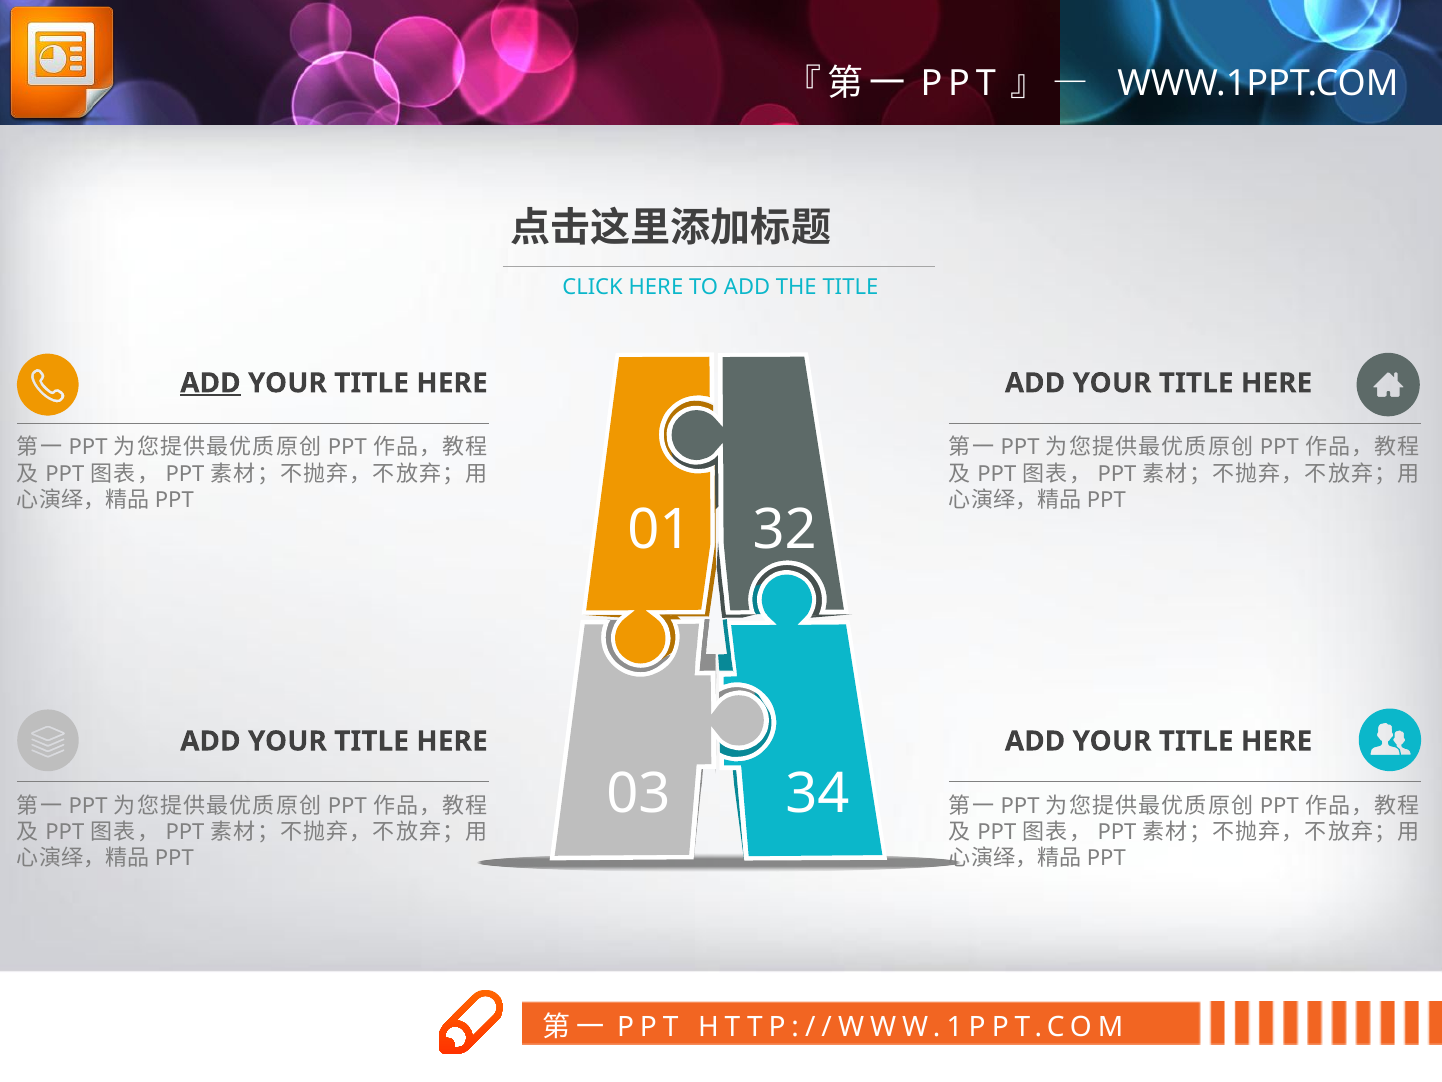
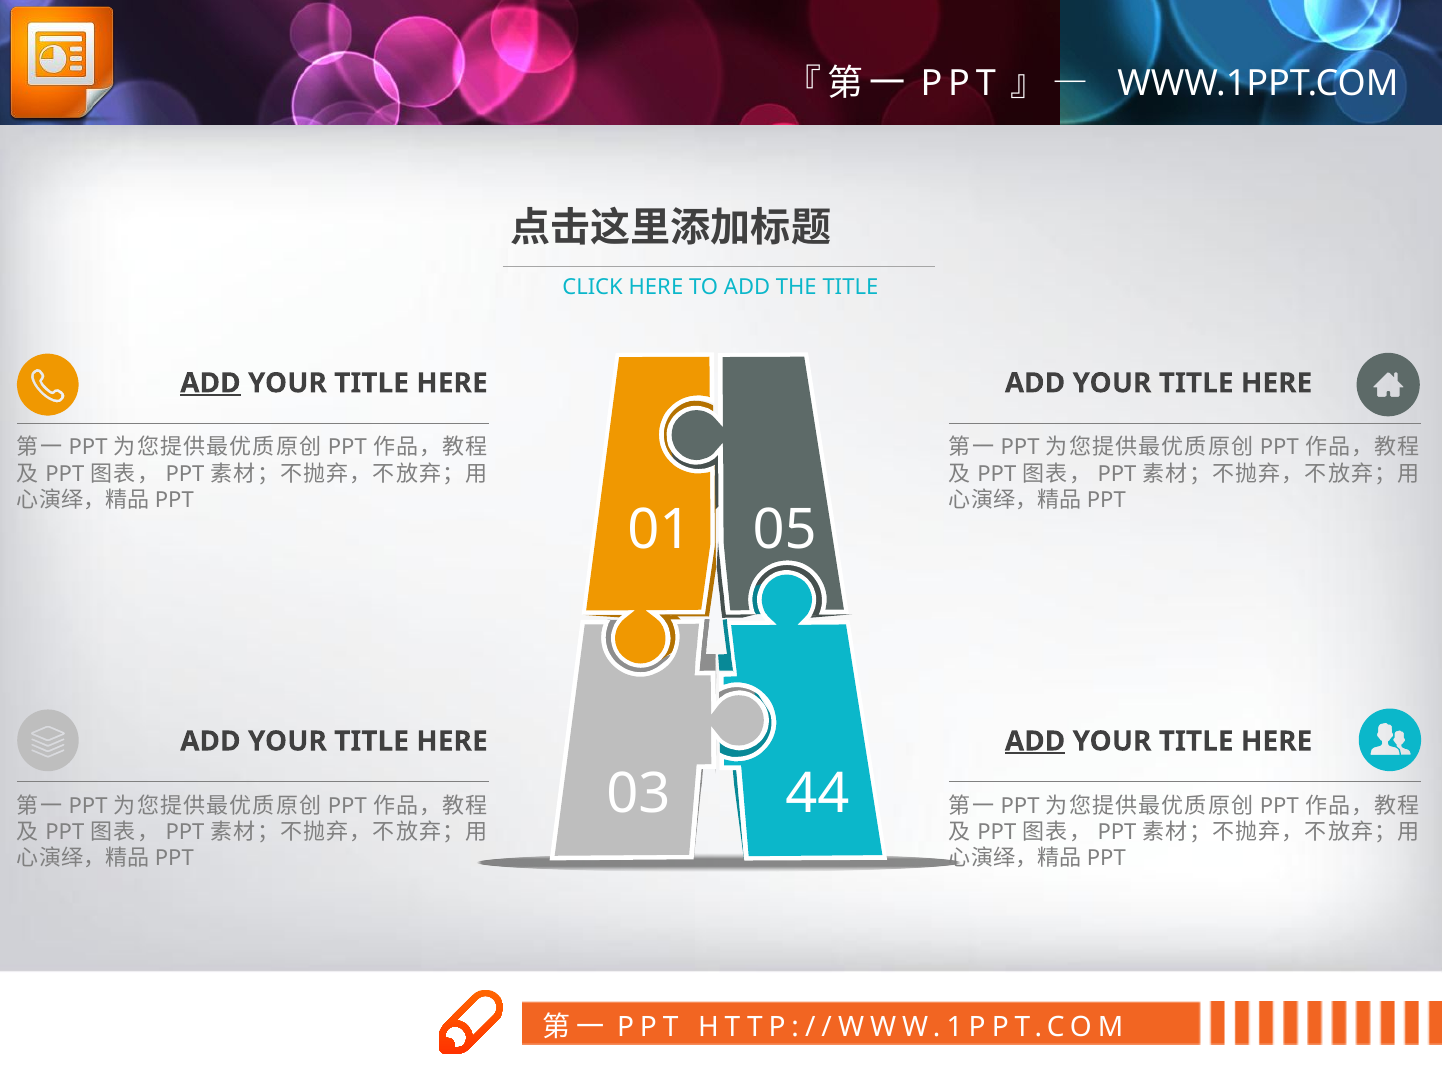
32: 32 -> 05
ADD at (1035, 741) underline: none -> present
34: 34 -> 44
